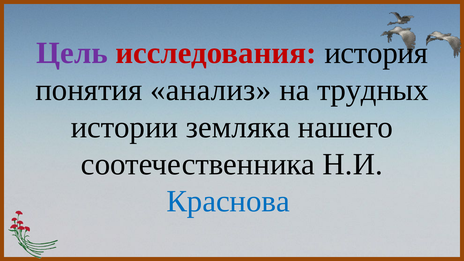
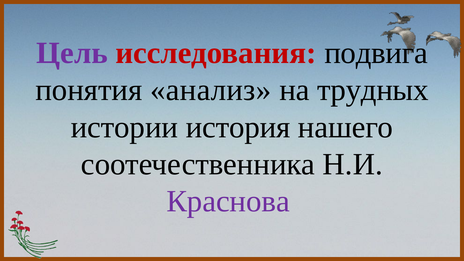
история: история -> подвига
земляка: земляка -> история
Краснова colour: blue -> purple
